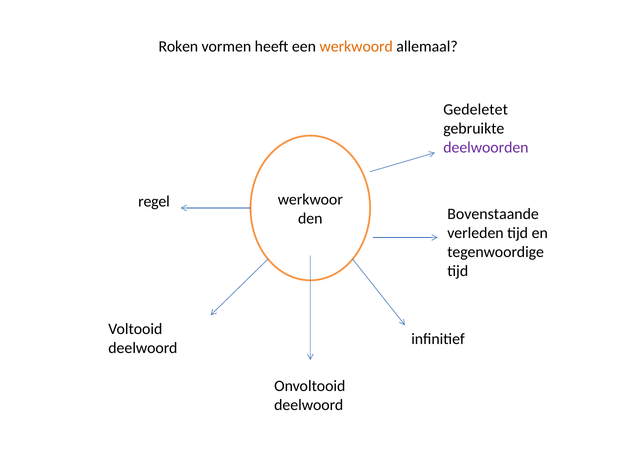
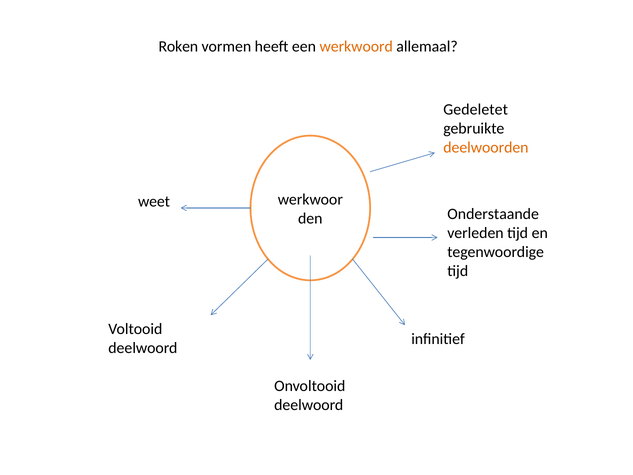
deelwoorden colour: purple -> orange
regel: regel -> weet
Bovenstaande: Bovenstaande -> Onderstaande
